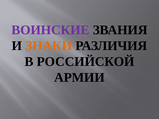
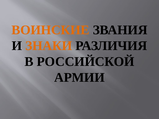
ВОИНСКИЕ colour: purple -> orange
